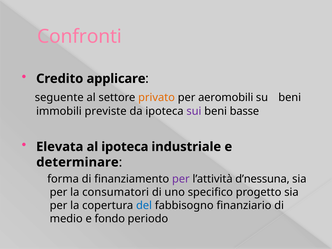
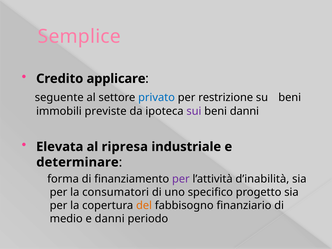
Confronti: Confronti -> Semplice
privato colour: orange -> blue
aeromobili: aeromobili -> restrizione
beni basse: basse -> danni
al ipoteca: ipoteca -> ripresa
d’nessuna: d’nessuna -> d’inabilità
del colour: blue -> orange
e fondo: fondo -> danni
